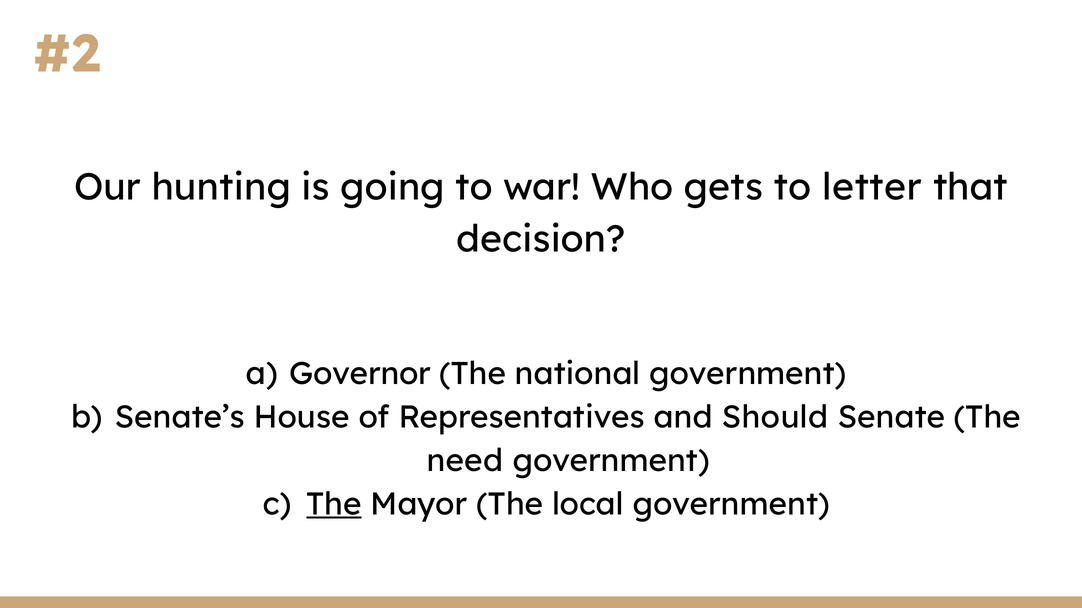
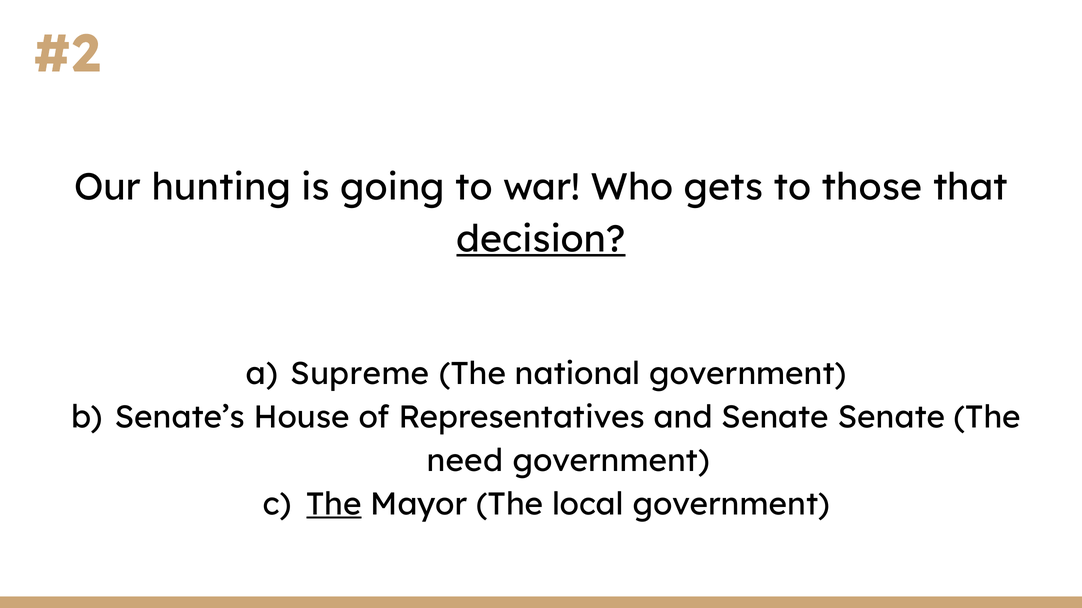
letter: letter -> those
decision underline: none -> present
Governor: Governor -> Supreme
and Should: Should -> Senate
